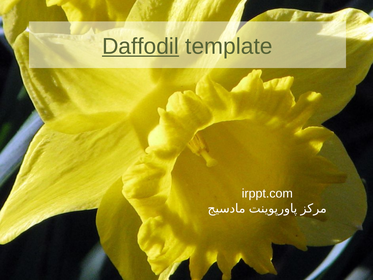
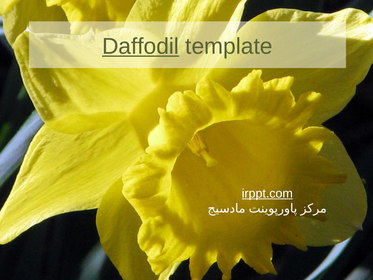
irppt.com underline: none -> present
